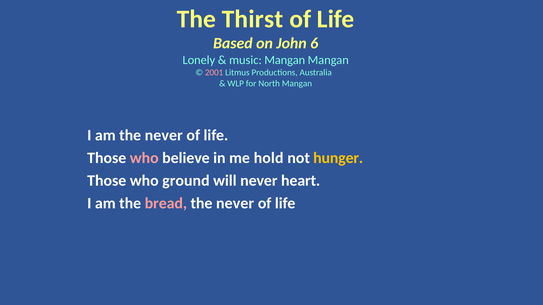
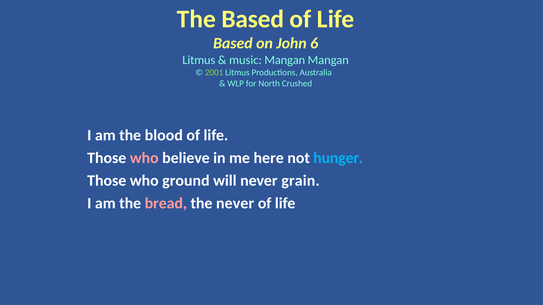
The Thirst: Thirst -> Based
Lonely at (199, 60): Lonely -> Litmus
2001 colour: pink -> light green
North Mangan: Mangan -> Crushed
am the never: never -> blood
hold: hold -> here
hunger colour: yellow -> light blue
heart: heart -> grain
